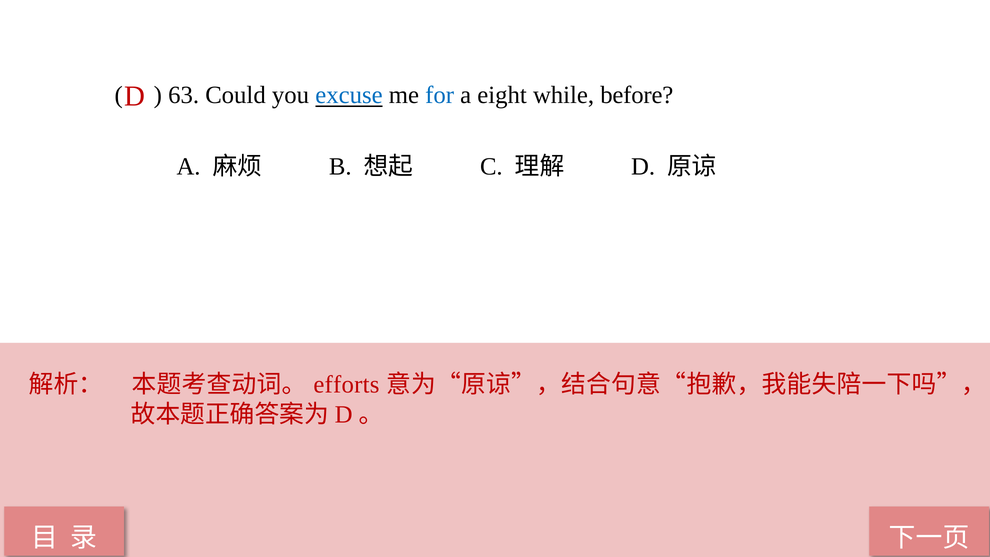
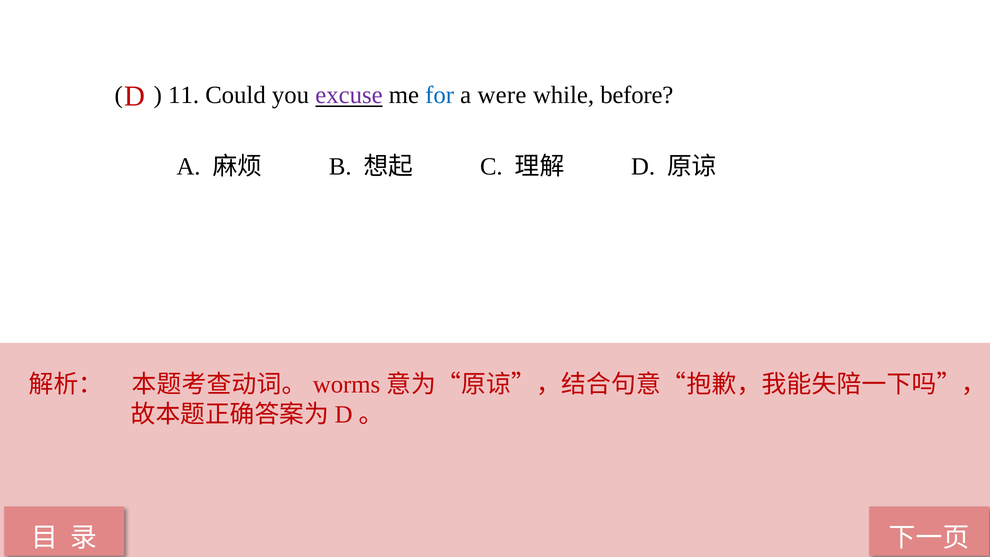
63: 63 -> 11
excuse colour: blue -> purple
eight: eight -> were
efforts: efforts -> worms
